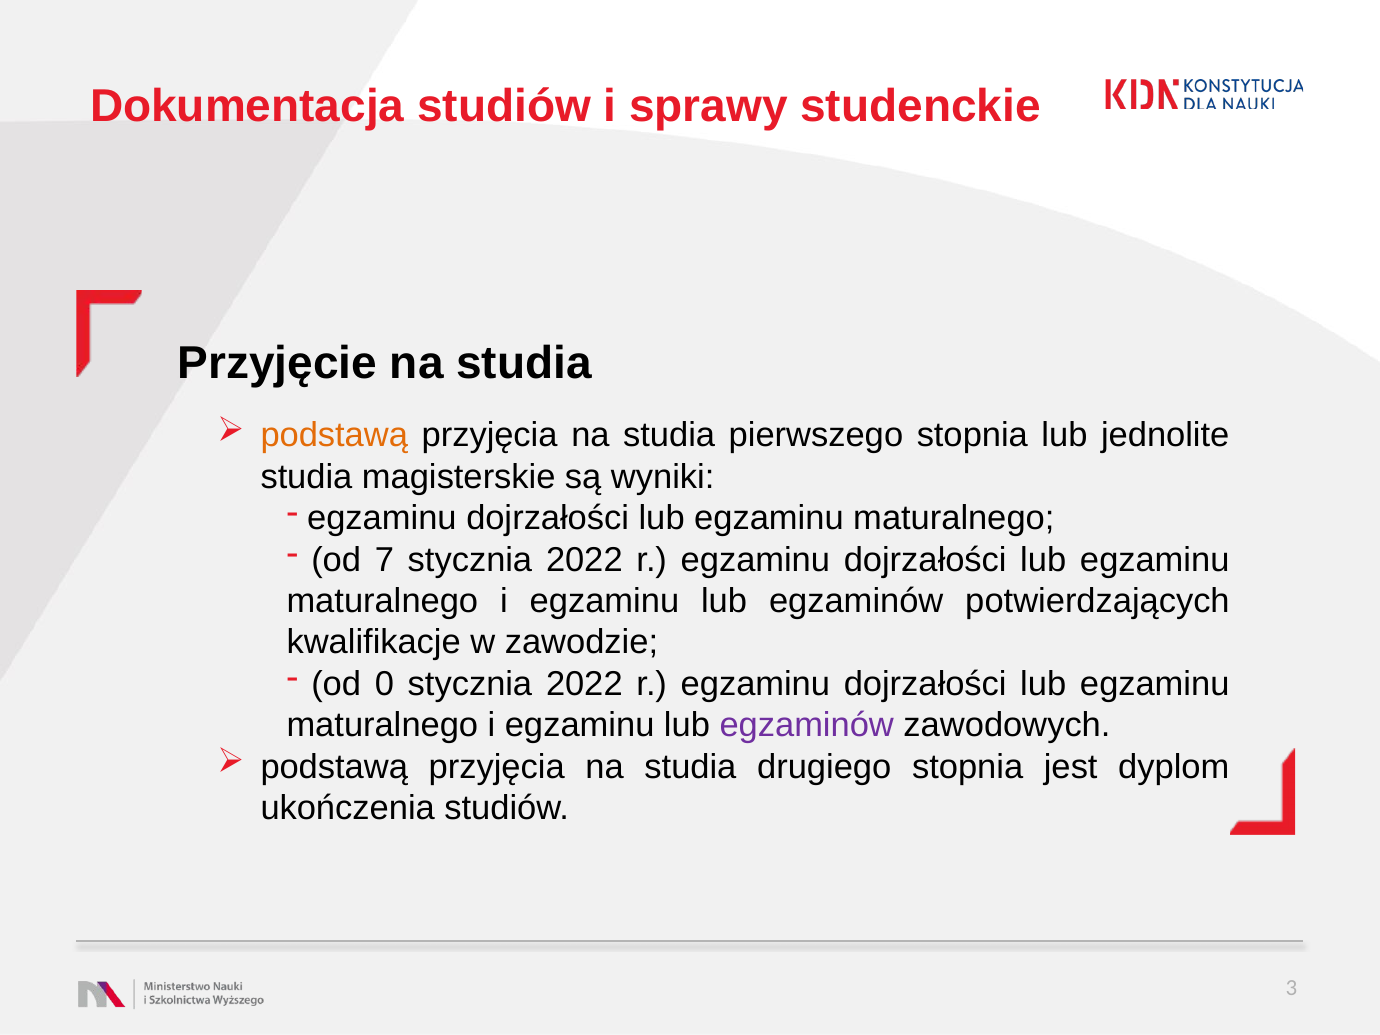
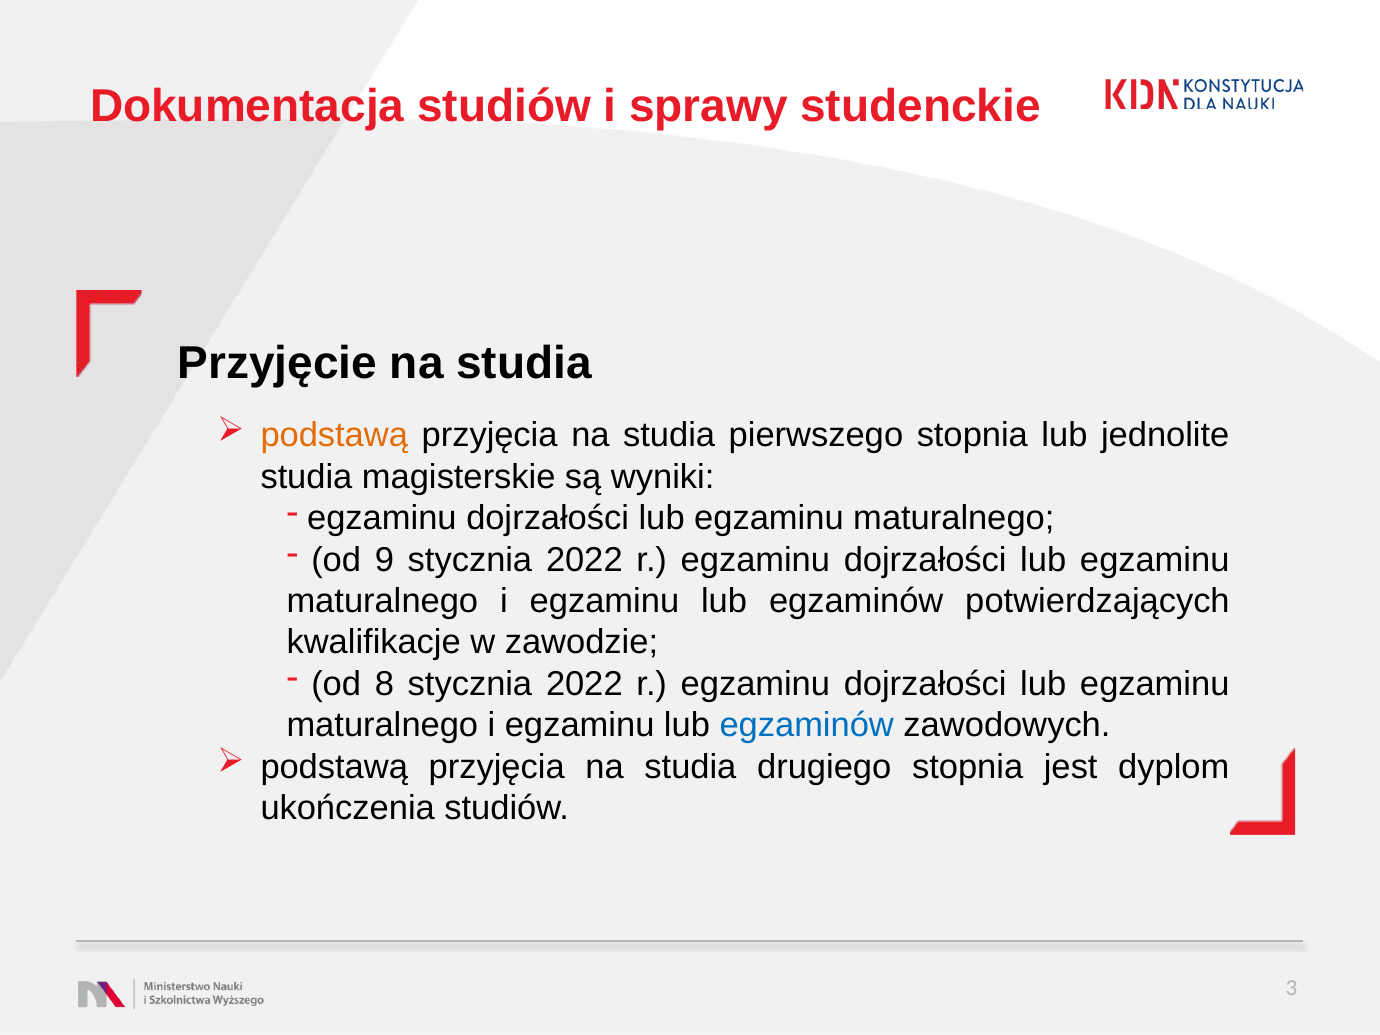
7: 7 -> 9
0: 0 -> 8
egzaminów at (807, 725) colour: purple -> blue
